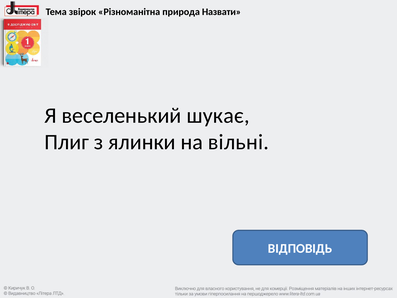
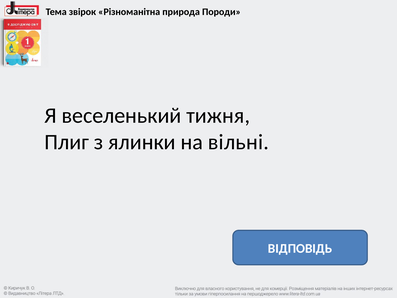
Назвати: Назвати -> Породи
шукає: шукає -> тижня
